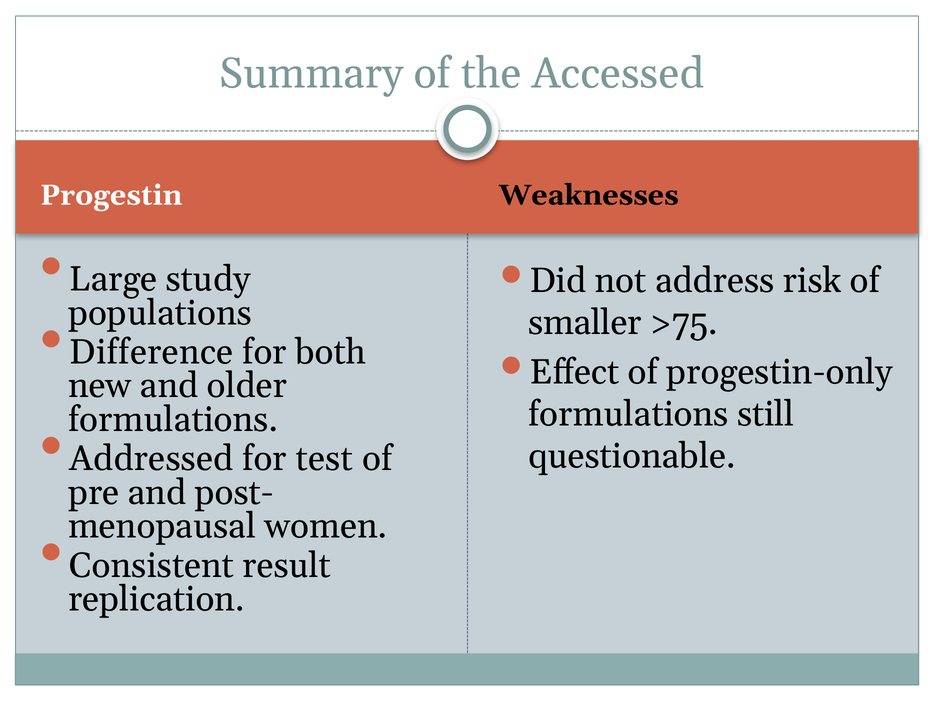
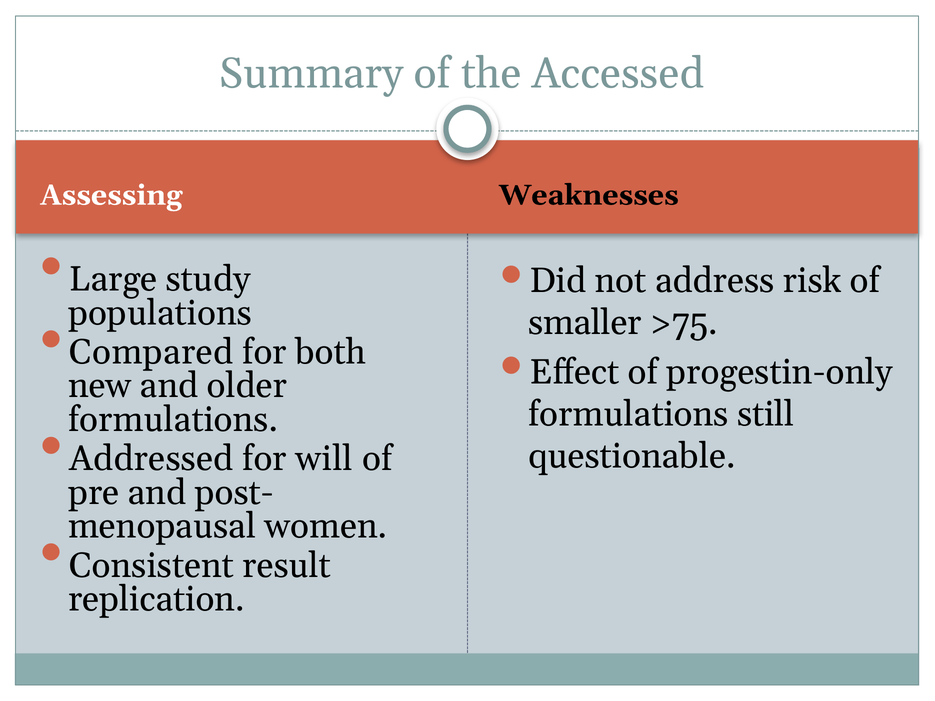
Progestin: Progestin -> Assessing
Difference: Difference -> Compared
test: test -> will
